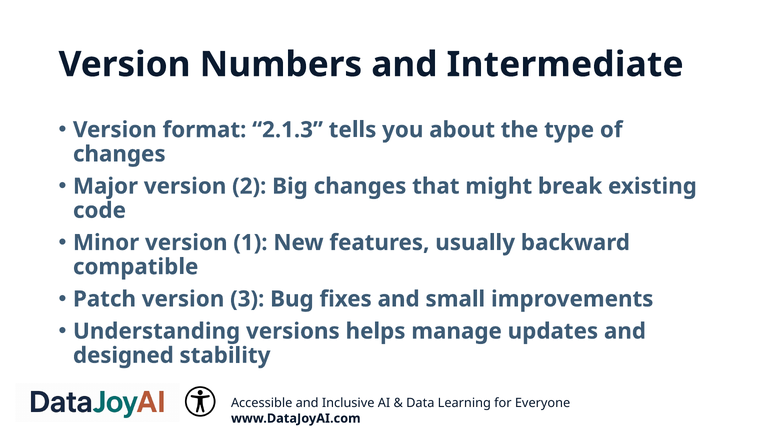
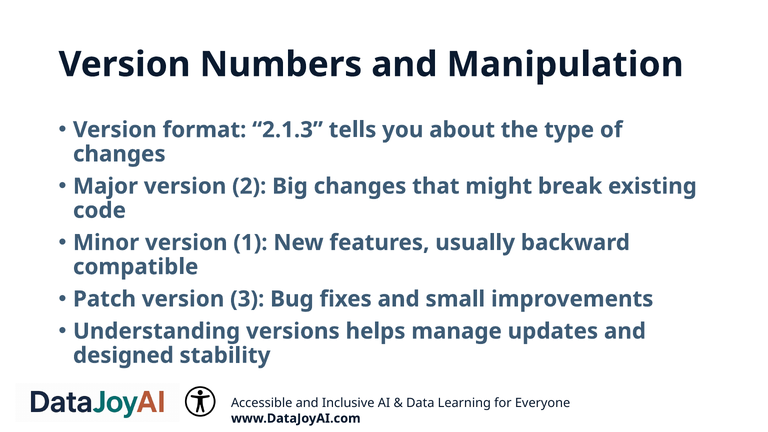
Intermediate: Intermediate -> Manipulation
